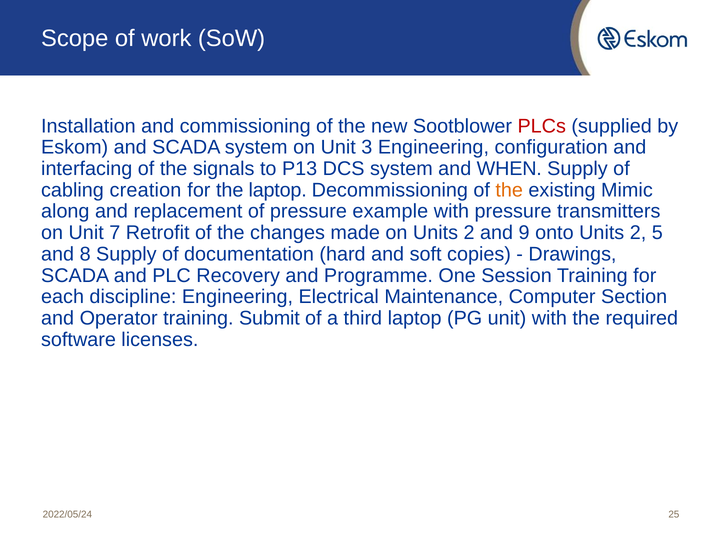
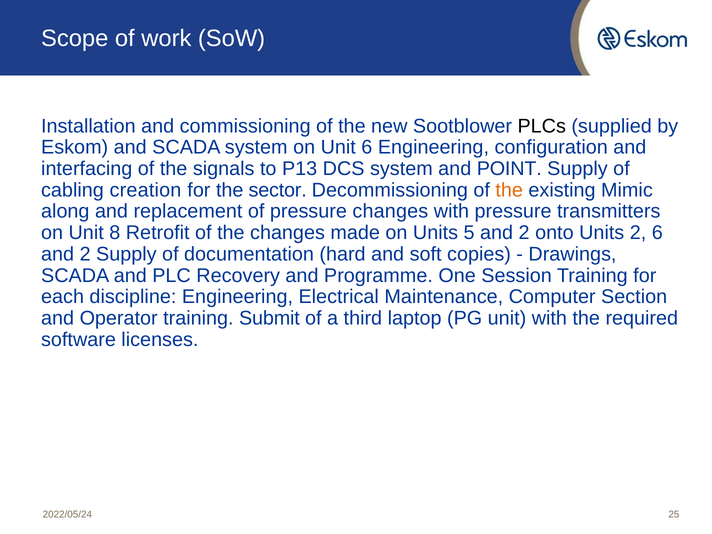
PLCs colour: red -> black
Unit 3: 3 -> 6
WHEN: WHEN -> POINT
the laptop: laptop -> sector
pressure example: example -> changes
7: 7 -> 8
on Units 2: 2 -> 5
9 at (524, 233): 9 -> 2
2 5: 5 -> 6
8 at (85, 254): 8 -> 2
